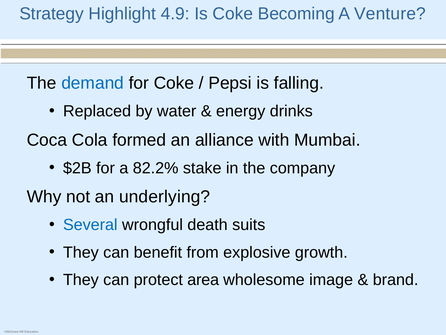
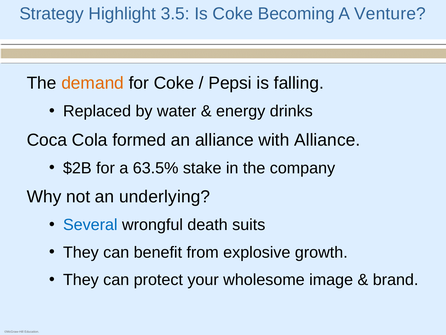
4.9: 4.9 -> 3.5
demand colour: blue -> orange
with Mumbai: Mumbai -> Alliance
82.2%: 82.2% -> 63.5%
area: area -> your
